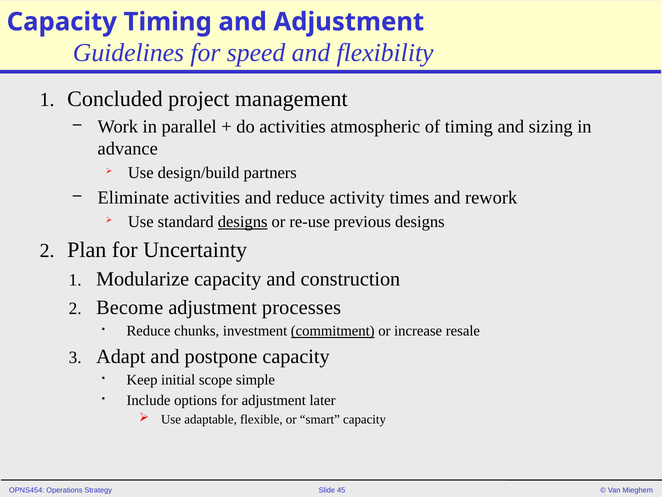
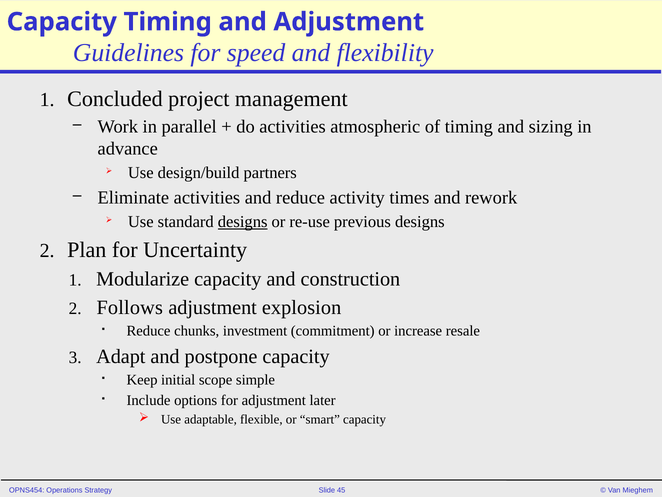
Become: Become -> Follows
processes: processes -> explosion
commitment underline: present -> none
